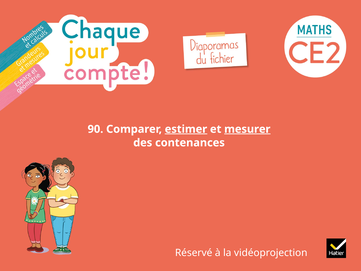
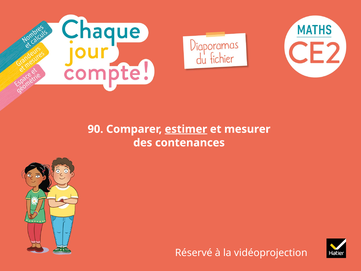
mesurer underline: present -> none
